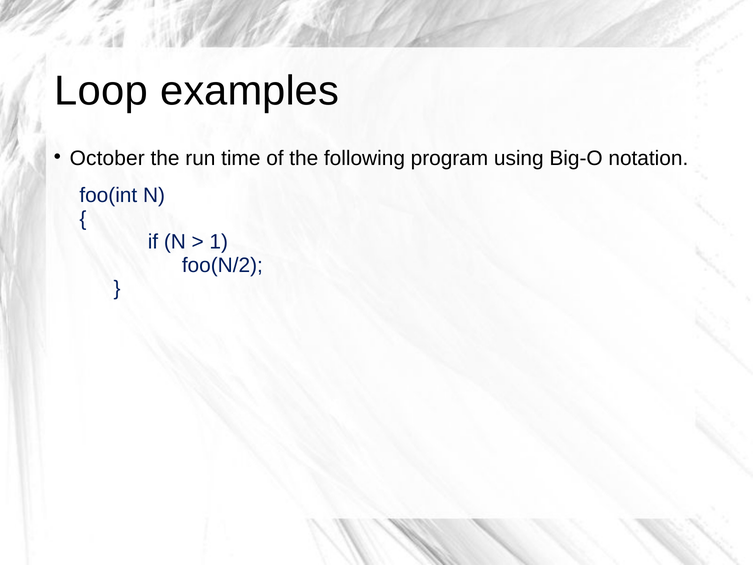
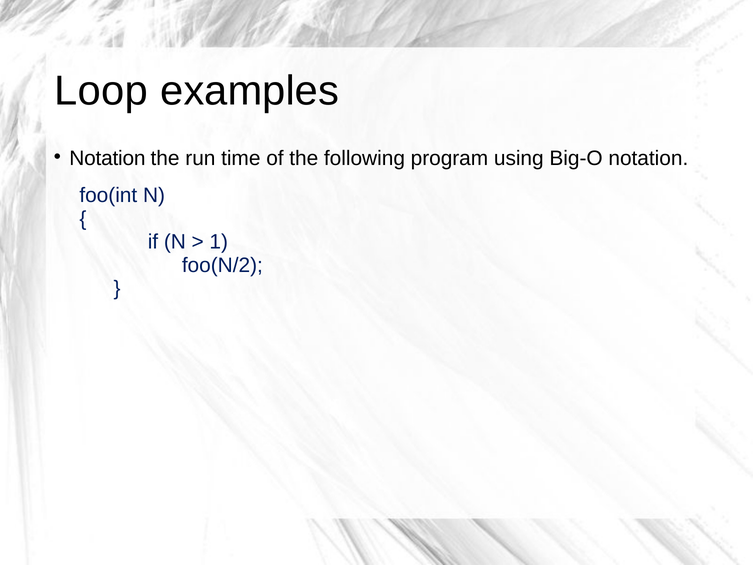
October at (107, 158): October -> Notation
